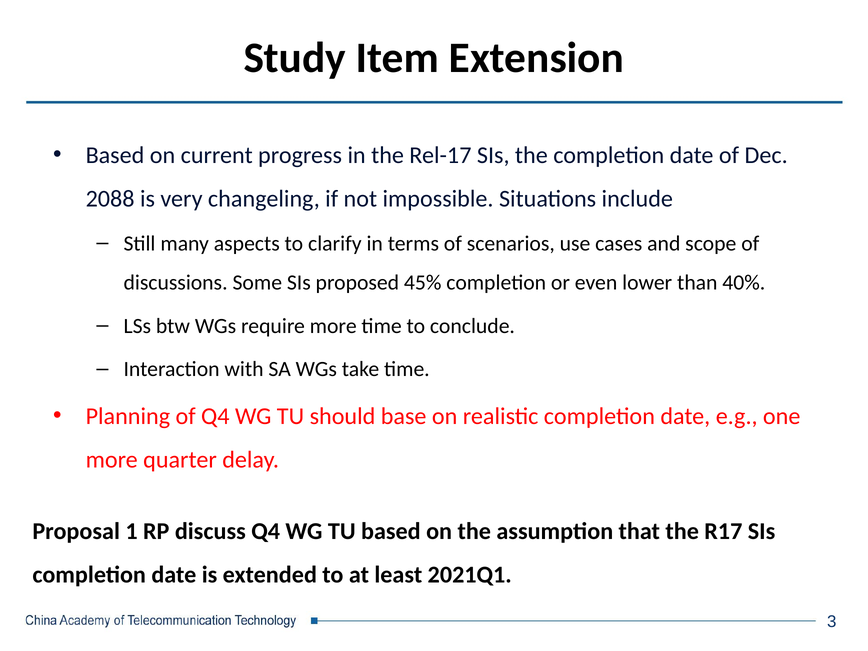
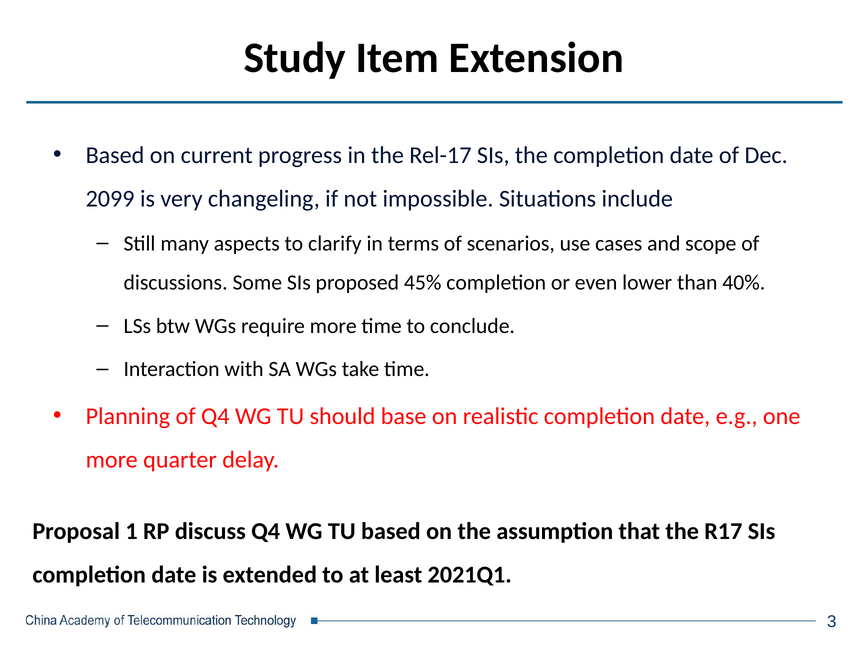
2088: 2088 -> 2099
